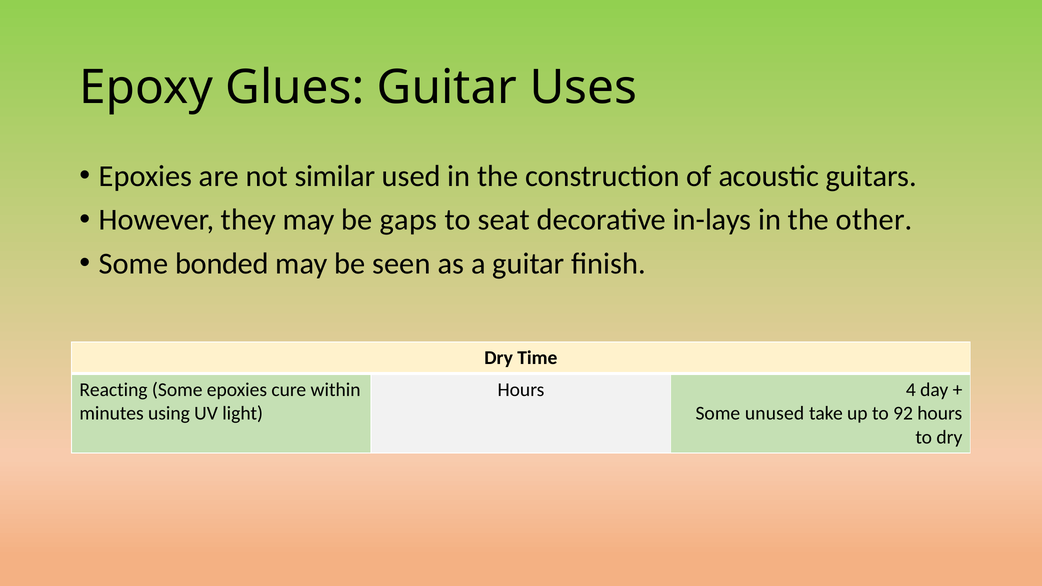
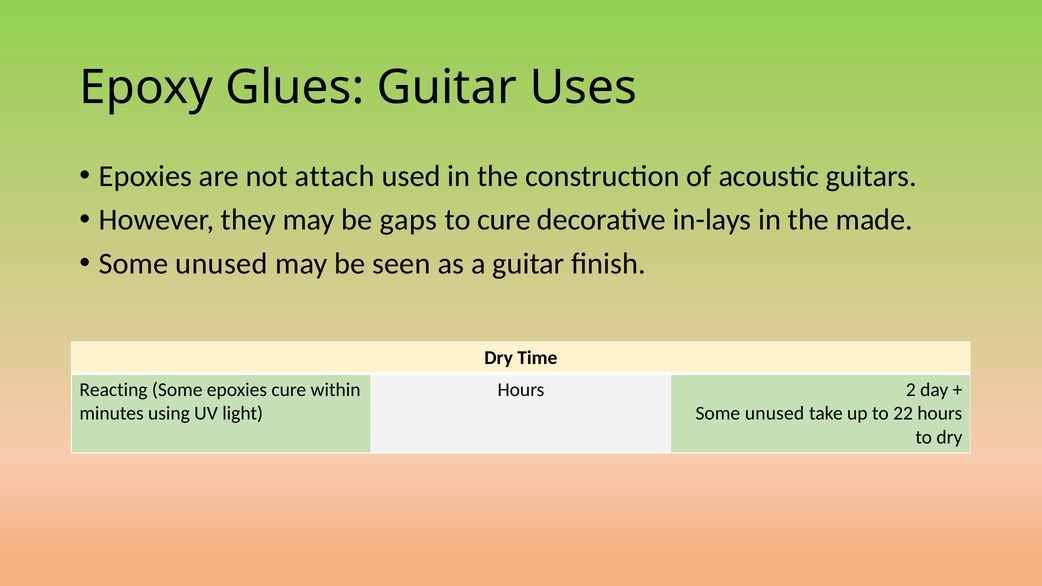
similar: similar -> attach
to seat: seat -> cure
other: other -> made
bonded at (222, 264): bonded -> unused
4: 4 -> 2
92: 92 -> 22
